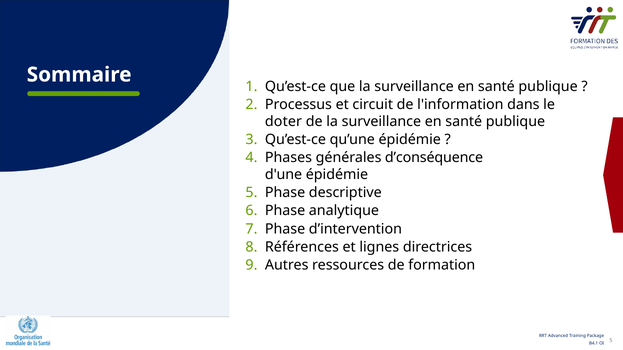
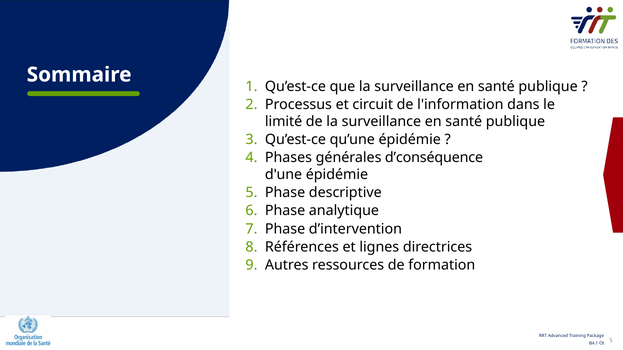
doter: doter -> limité
